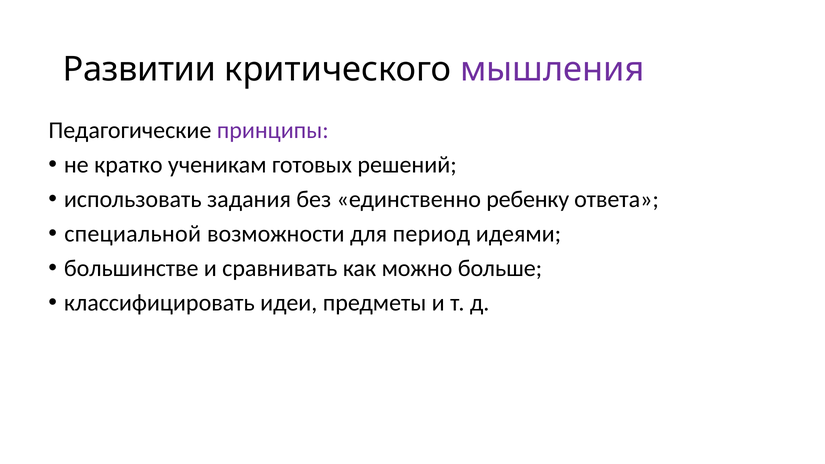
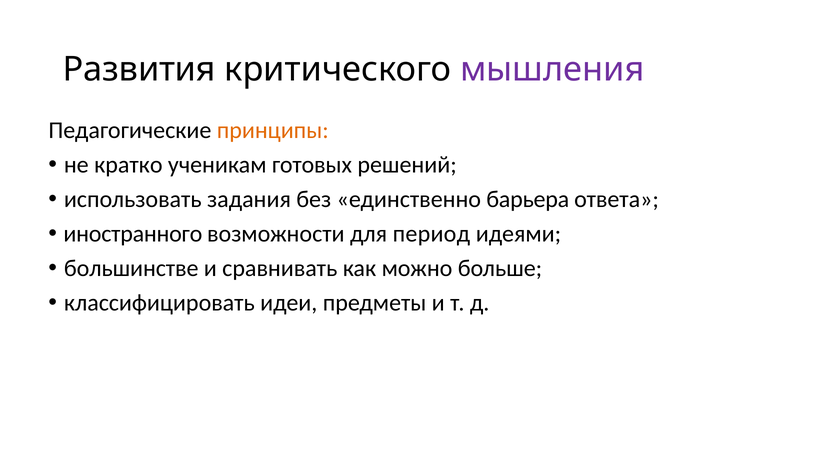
Развитии: Развитии -> Развития
принципы colour: purple -> orange
ребенку: ребенку -> барьера
специальной: специальной -> иностранного
